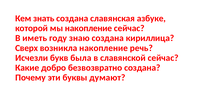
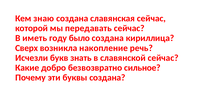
знать: знать -> знаю
славянская азбуке: азбуке -> сейчас
мы накопление: накопление -> передавать
знаю: знаю -> было
была: была -> знать
безвозвратно создана: создана -> сильное
буквы думают: думают -> создана
